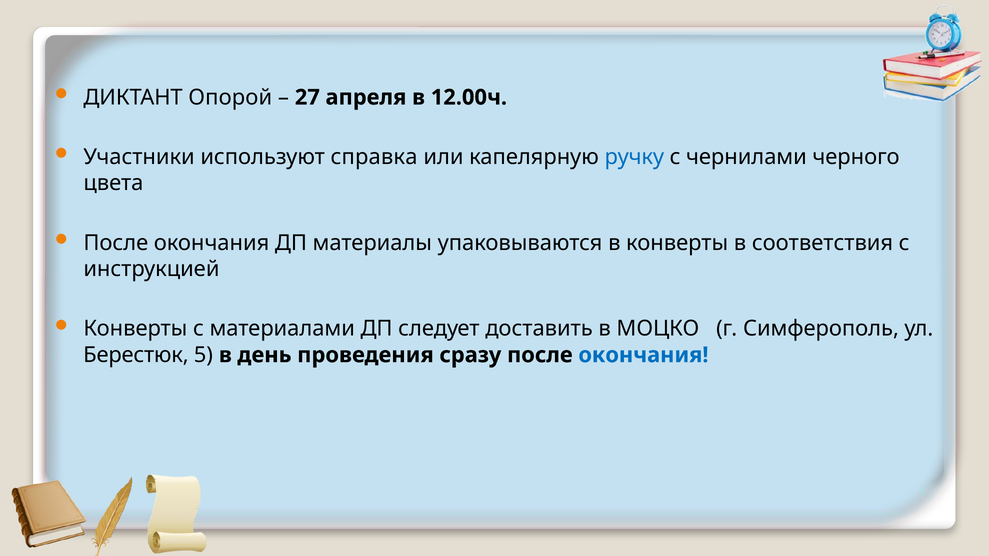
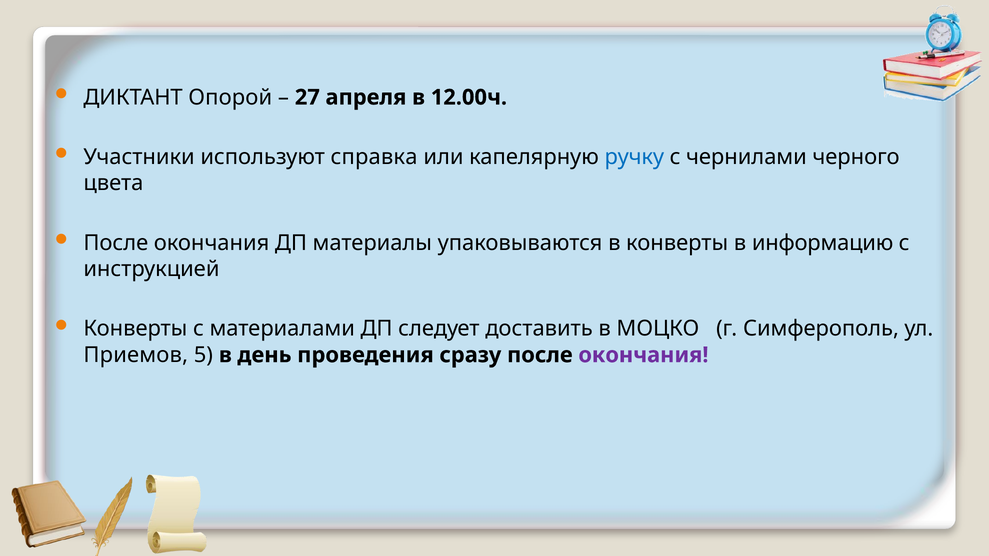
соответствия: соответствия -> информацию
Берестюк: Берестюк -> Приемов
окончания at (643, 355) colour: blue -> purple
